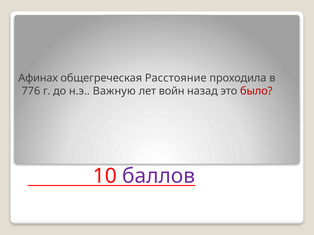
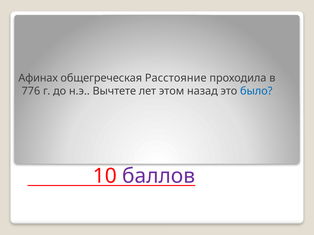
Важную: Важную -> Вычтете
войн: войн -> этом
было colour: red -> blue
